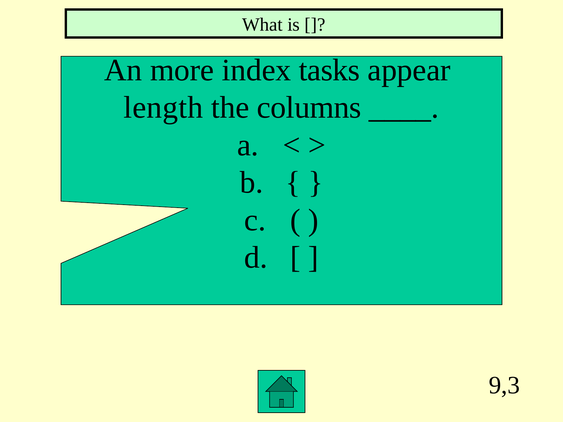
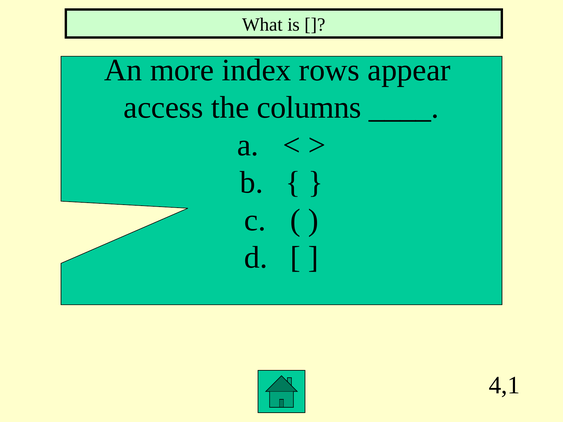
tasks: tasks -> rows
length: length -> access
9,3: 9,3 -> 4,1
